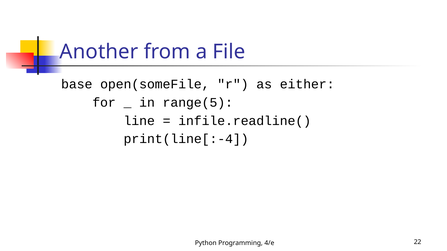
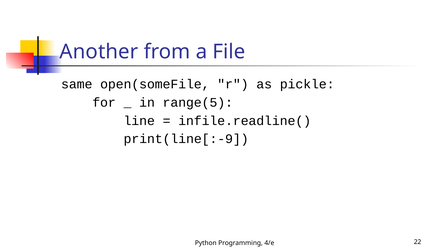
base: base -> same
either: either -> pickle
print(line[:-4: print(line[:-4 -> print(line[:-9
